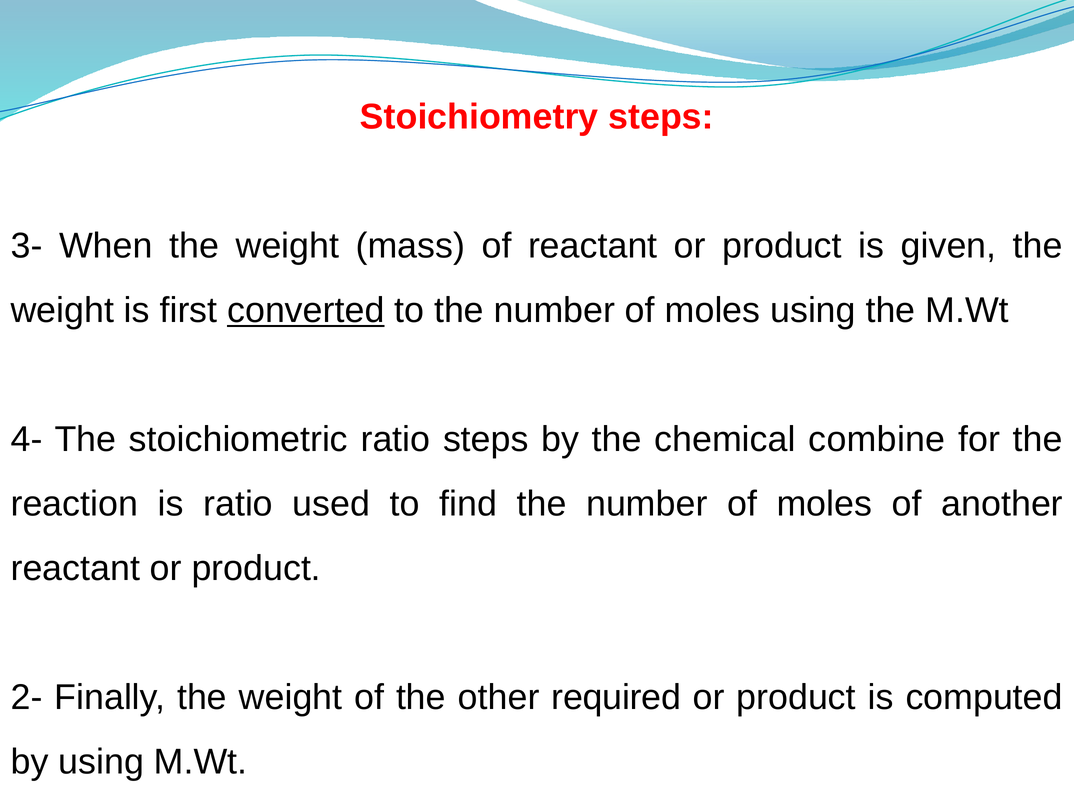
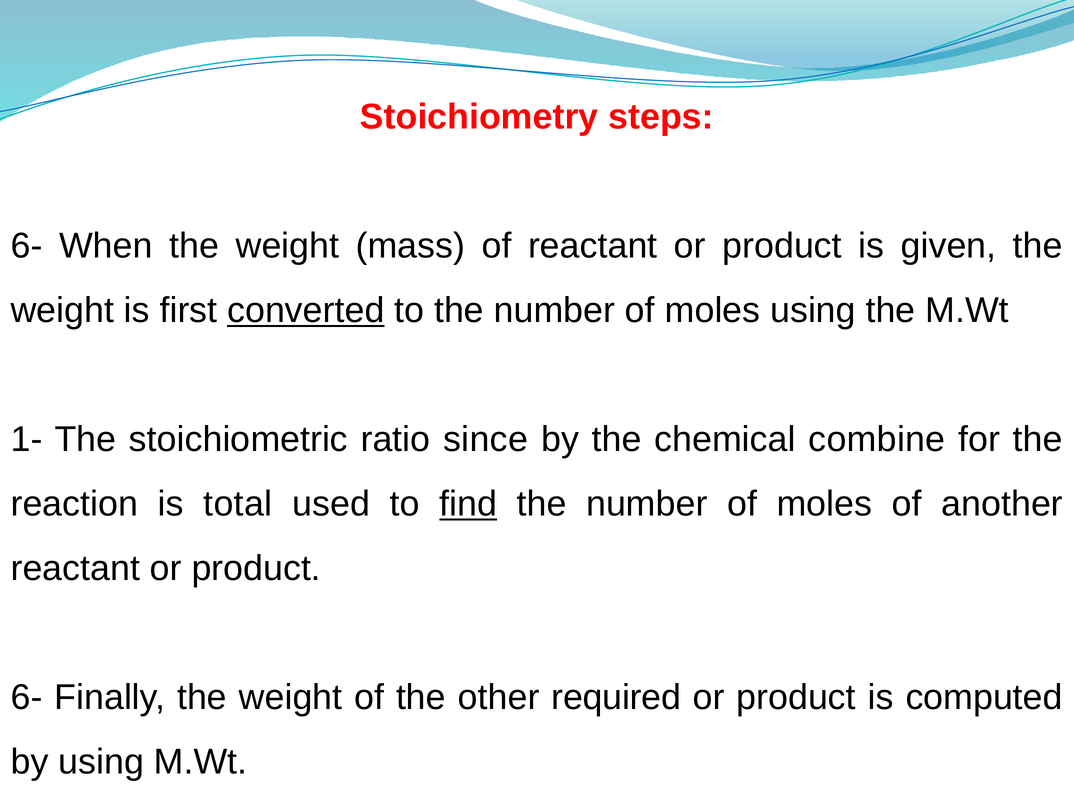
3- at (27, 246): 3- -> 6-
4-: 4- -> 1-
ratio steps: steps -> since
is ratio: ratio -> total
find underline: none -> present
2- at (27, 697): 2- -> 6-
